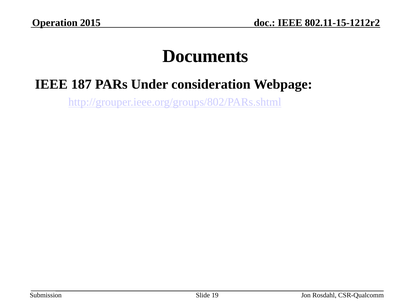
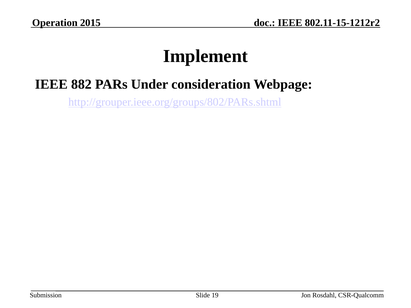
Documents: Documents -> Implement
187: 187 -> 882
